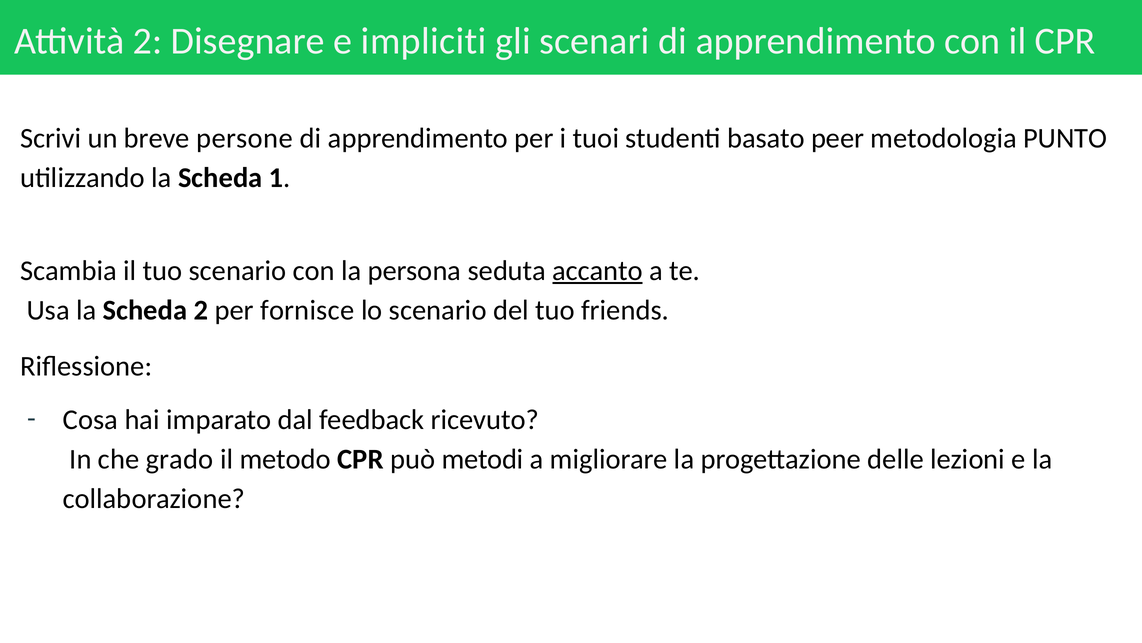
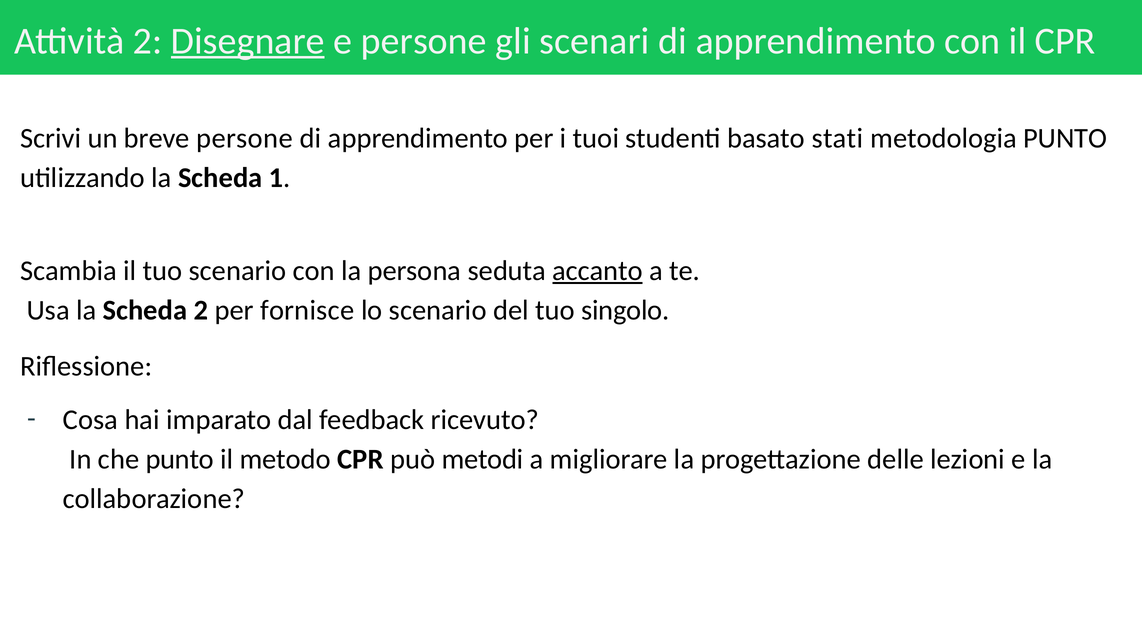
Disegnare underline: none -> present
e impliciti: impliciti -> persone
peer: peer -> stati
friends: friends -> singolo
che grado: grado -> punto
